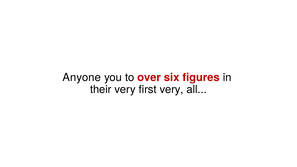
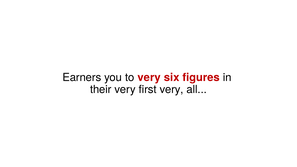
Anyone: Anyone -> Earners
to over: over -> very
